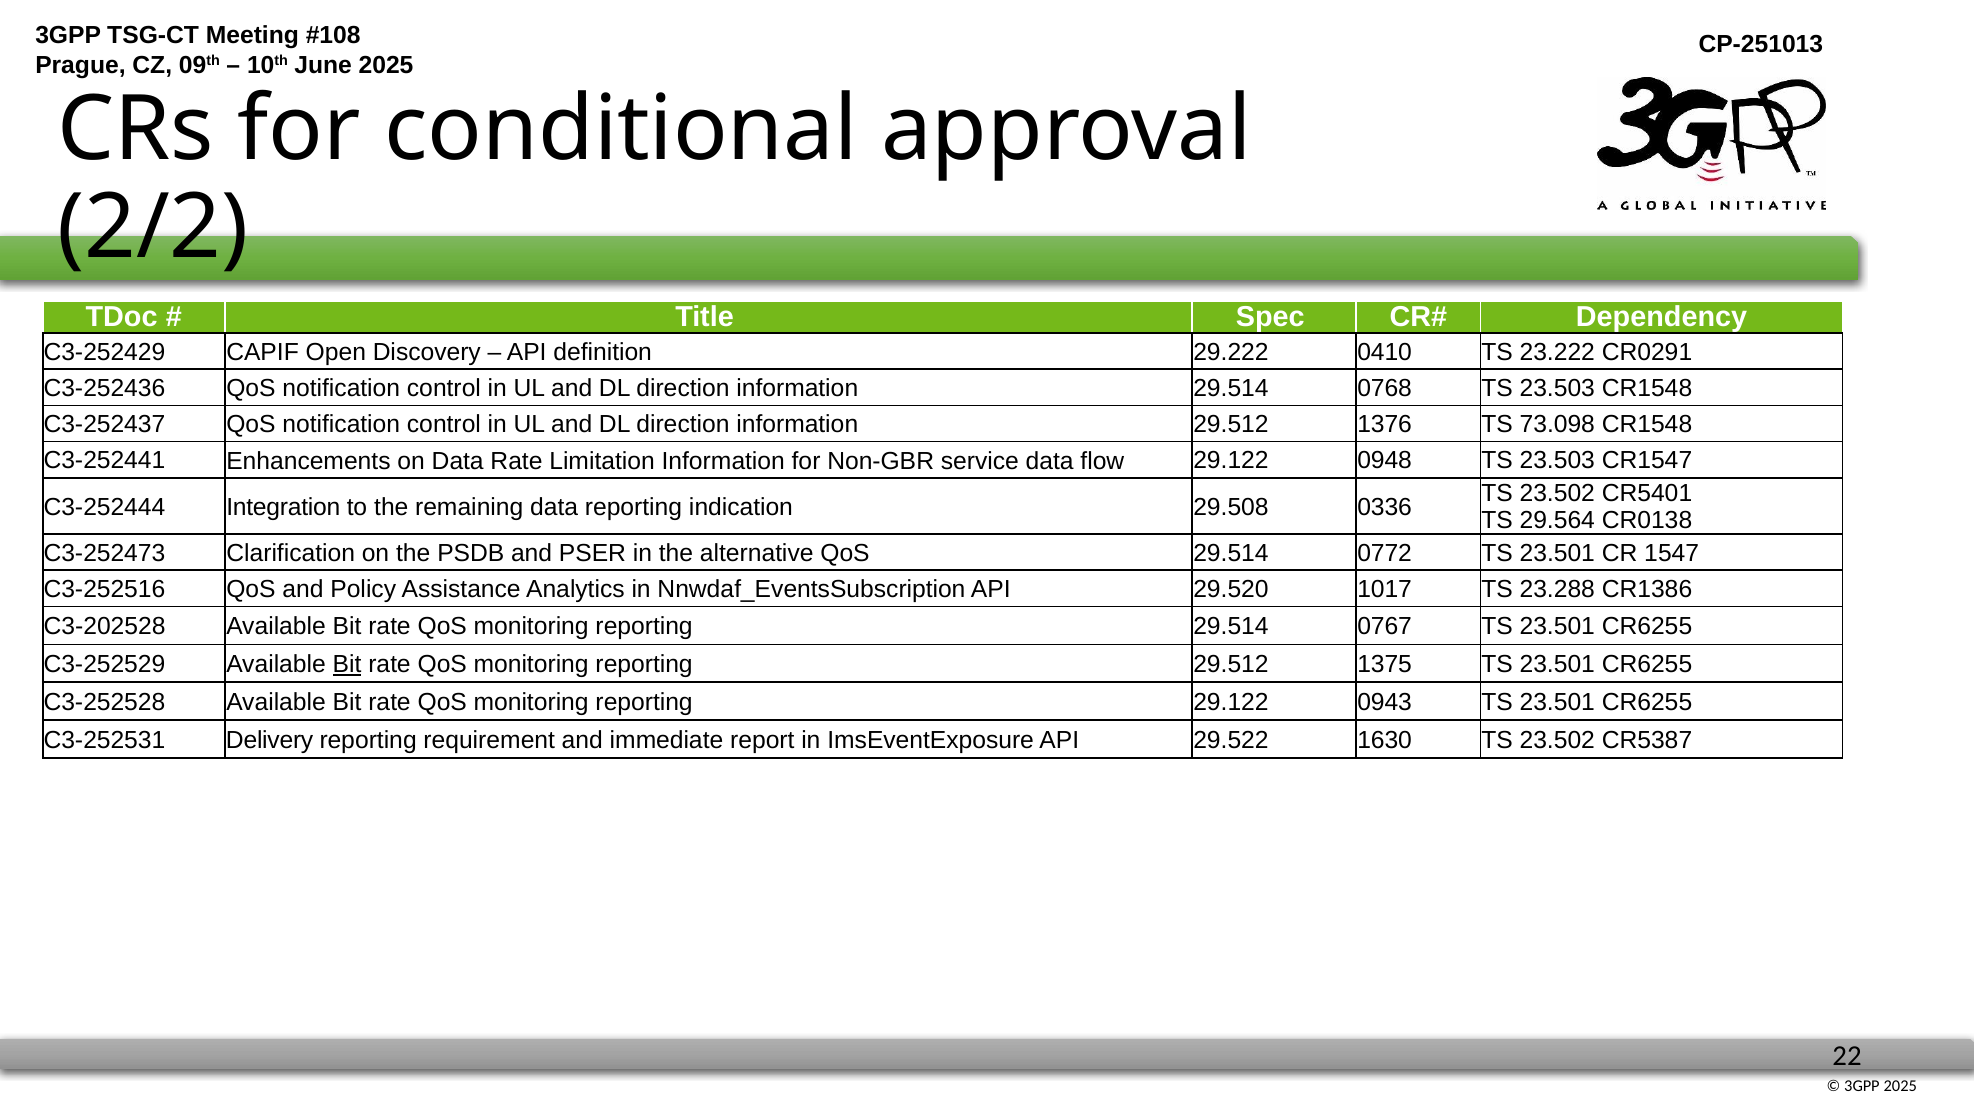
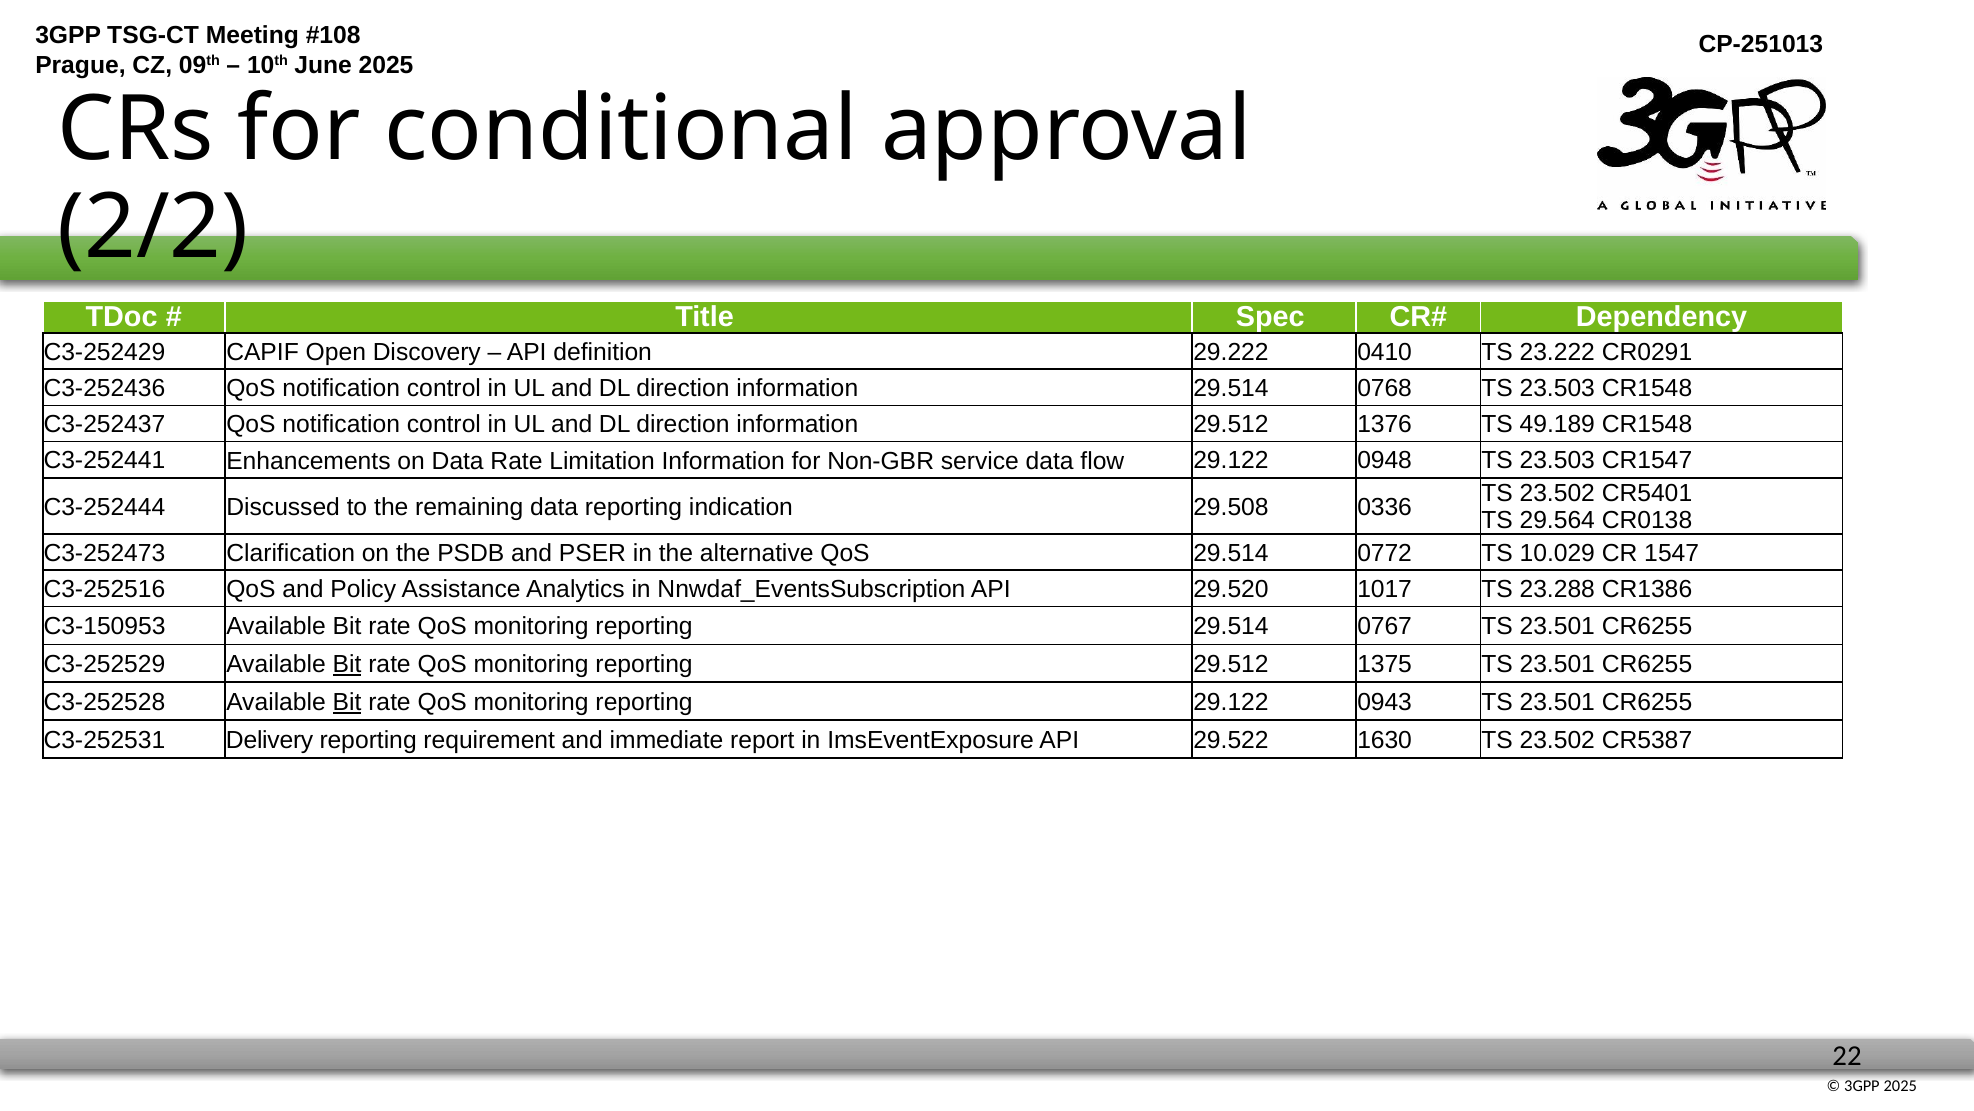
73.098: 73.098 -> 49.189
Integration: Integration -> Discussed
0772 TS 23.501: 23.501 -> 10.029
C3-202528: C3-202528 -> C3-150953
Bit at (347, 702) underline: none -> present
